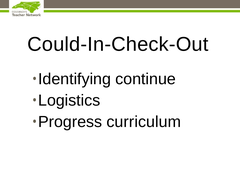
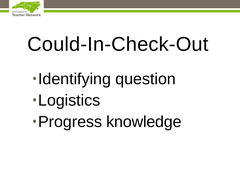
continue: continue -> question
curriculum: curriculum -> knowledge
